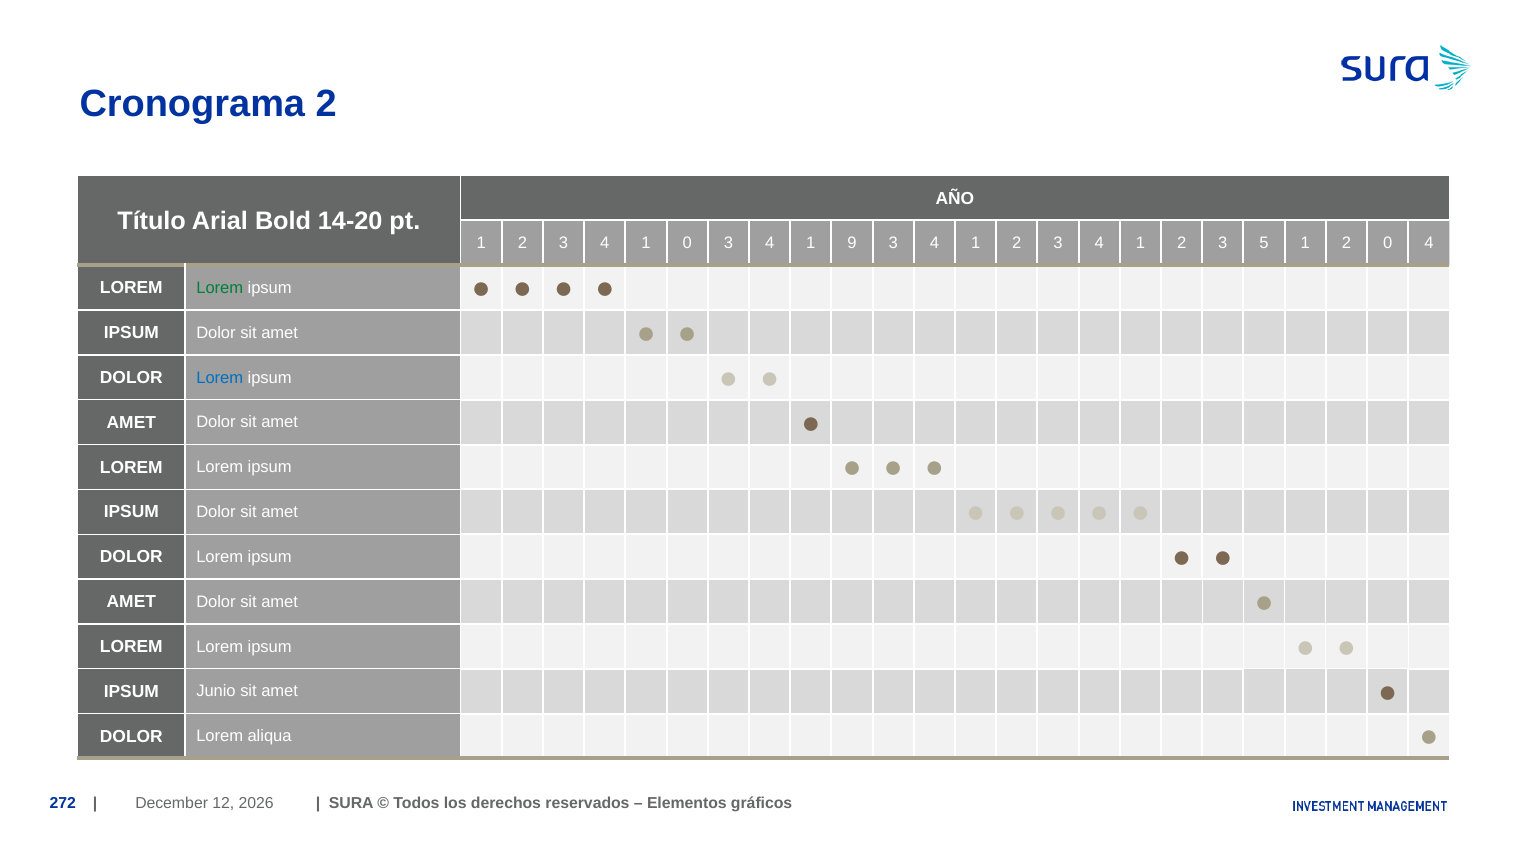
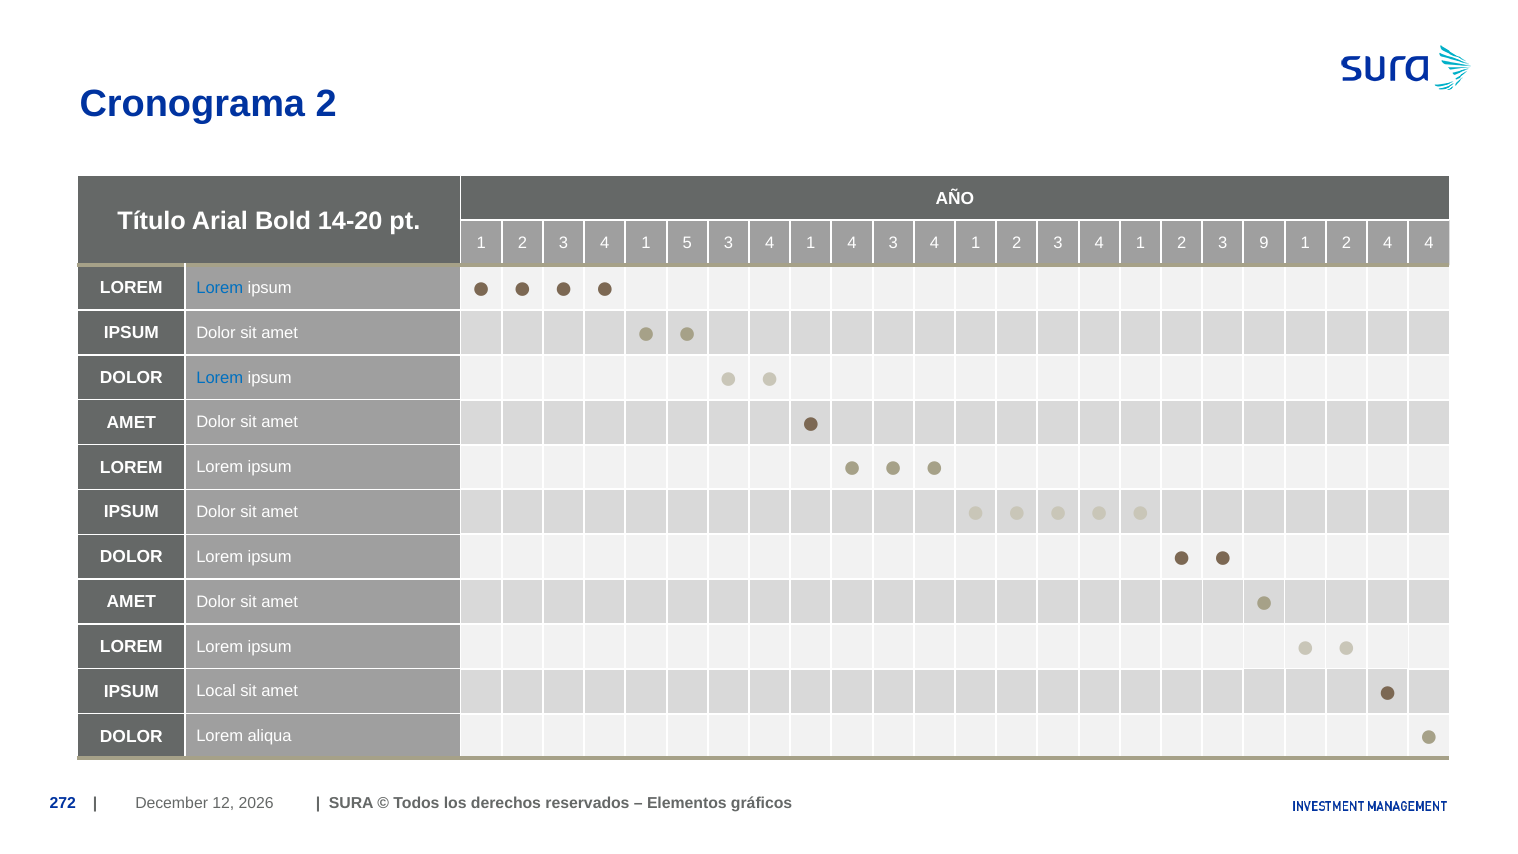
1 0: 0 -> 5
1 9: 9 -> 4
5: 5 -> 9
2 0: 0 -> 4
Lorem at (220, 288) colour: green -> blue
Junio: Junio -> Local
